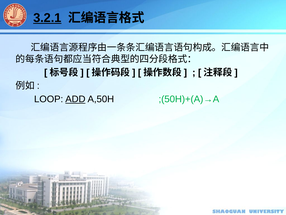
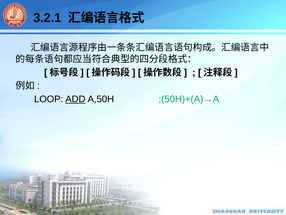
3.2.1 underline: present -> none
